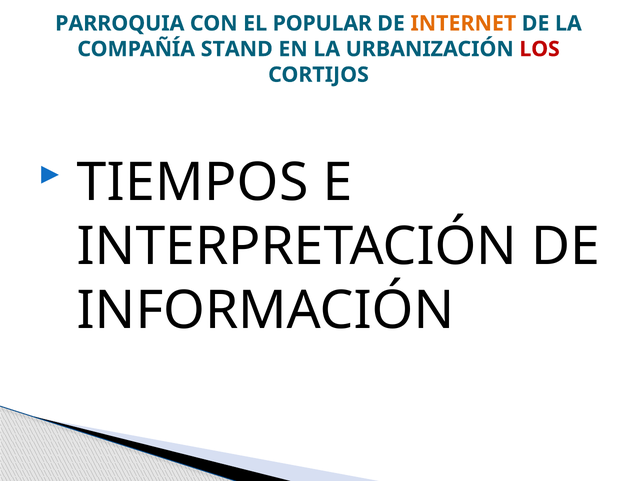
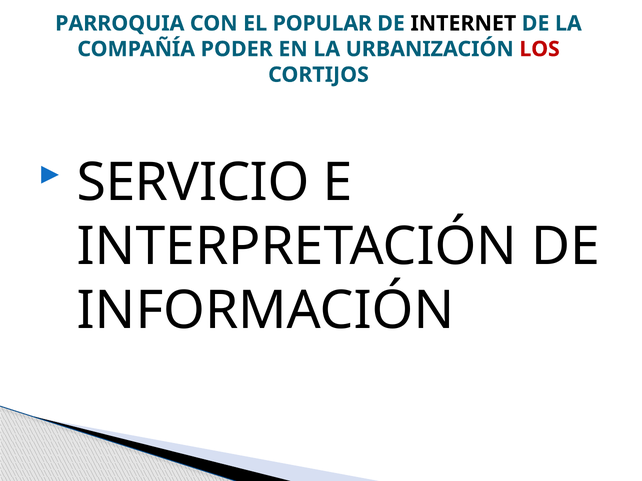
INTERNET colour: orange -> black
STAND: STAND -> PODER
TIEMPOS: TIEMPOS -> SERVICIO
